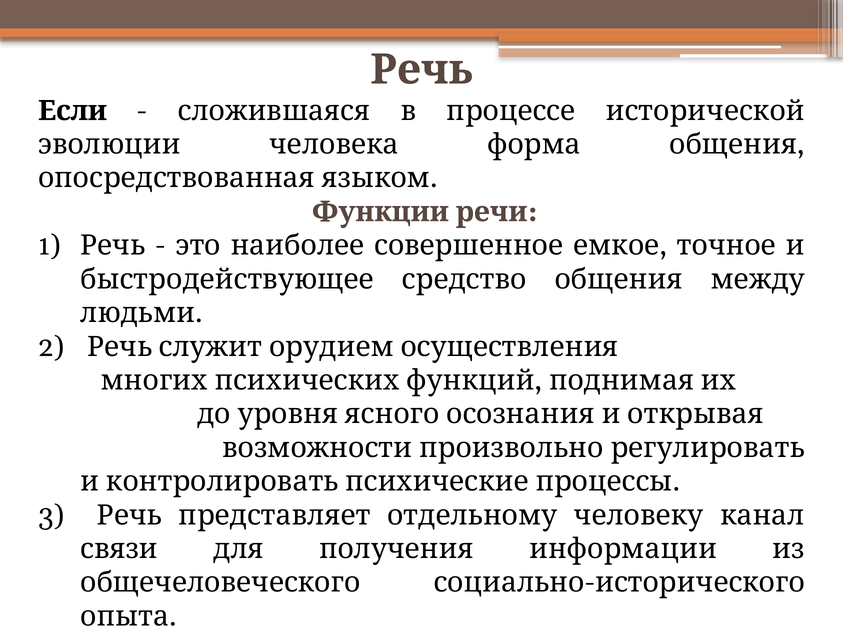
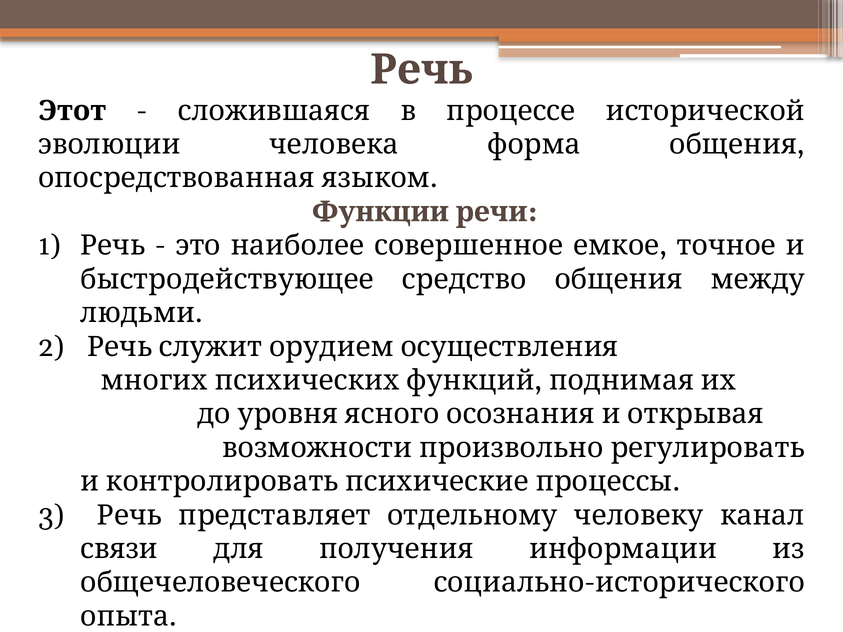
Если: Если -> Этот
